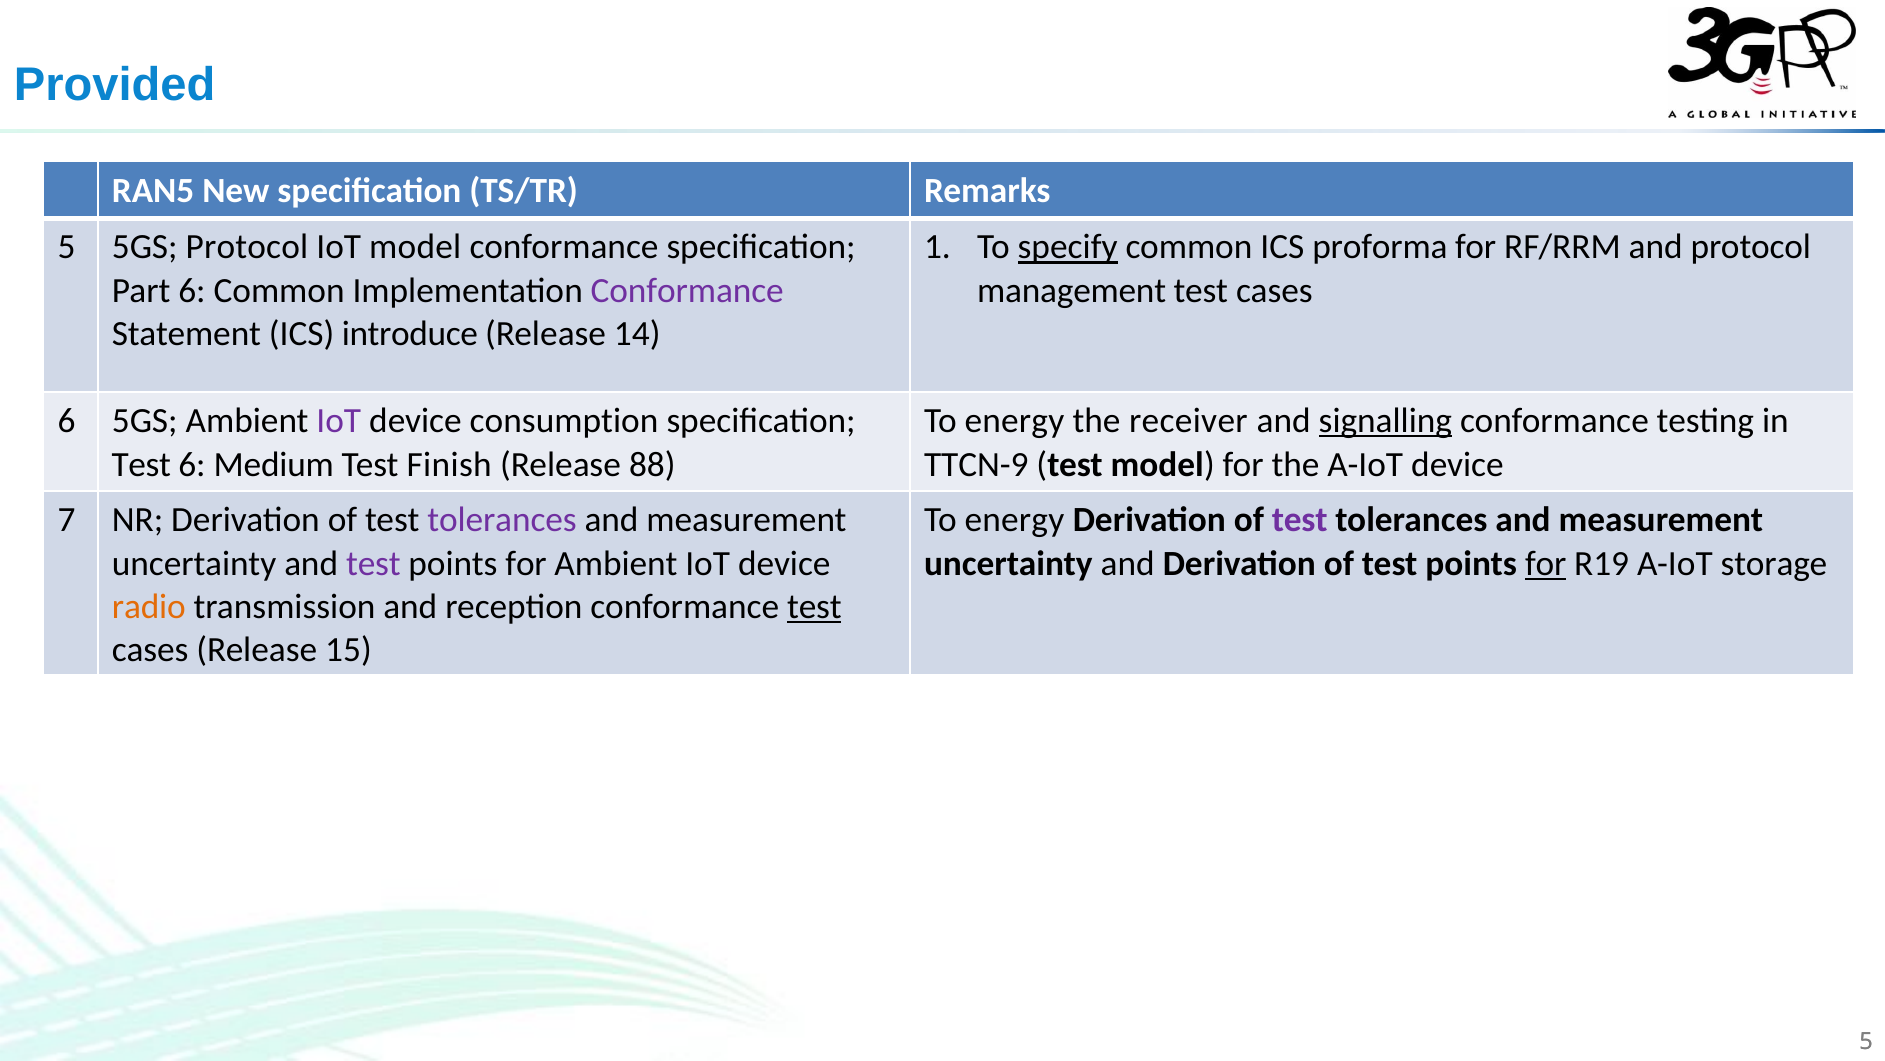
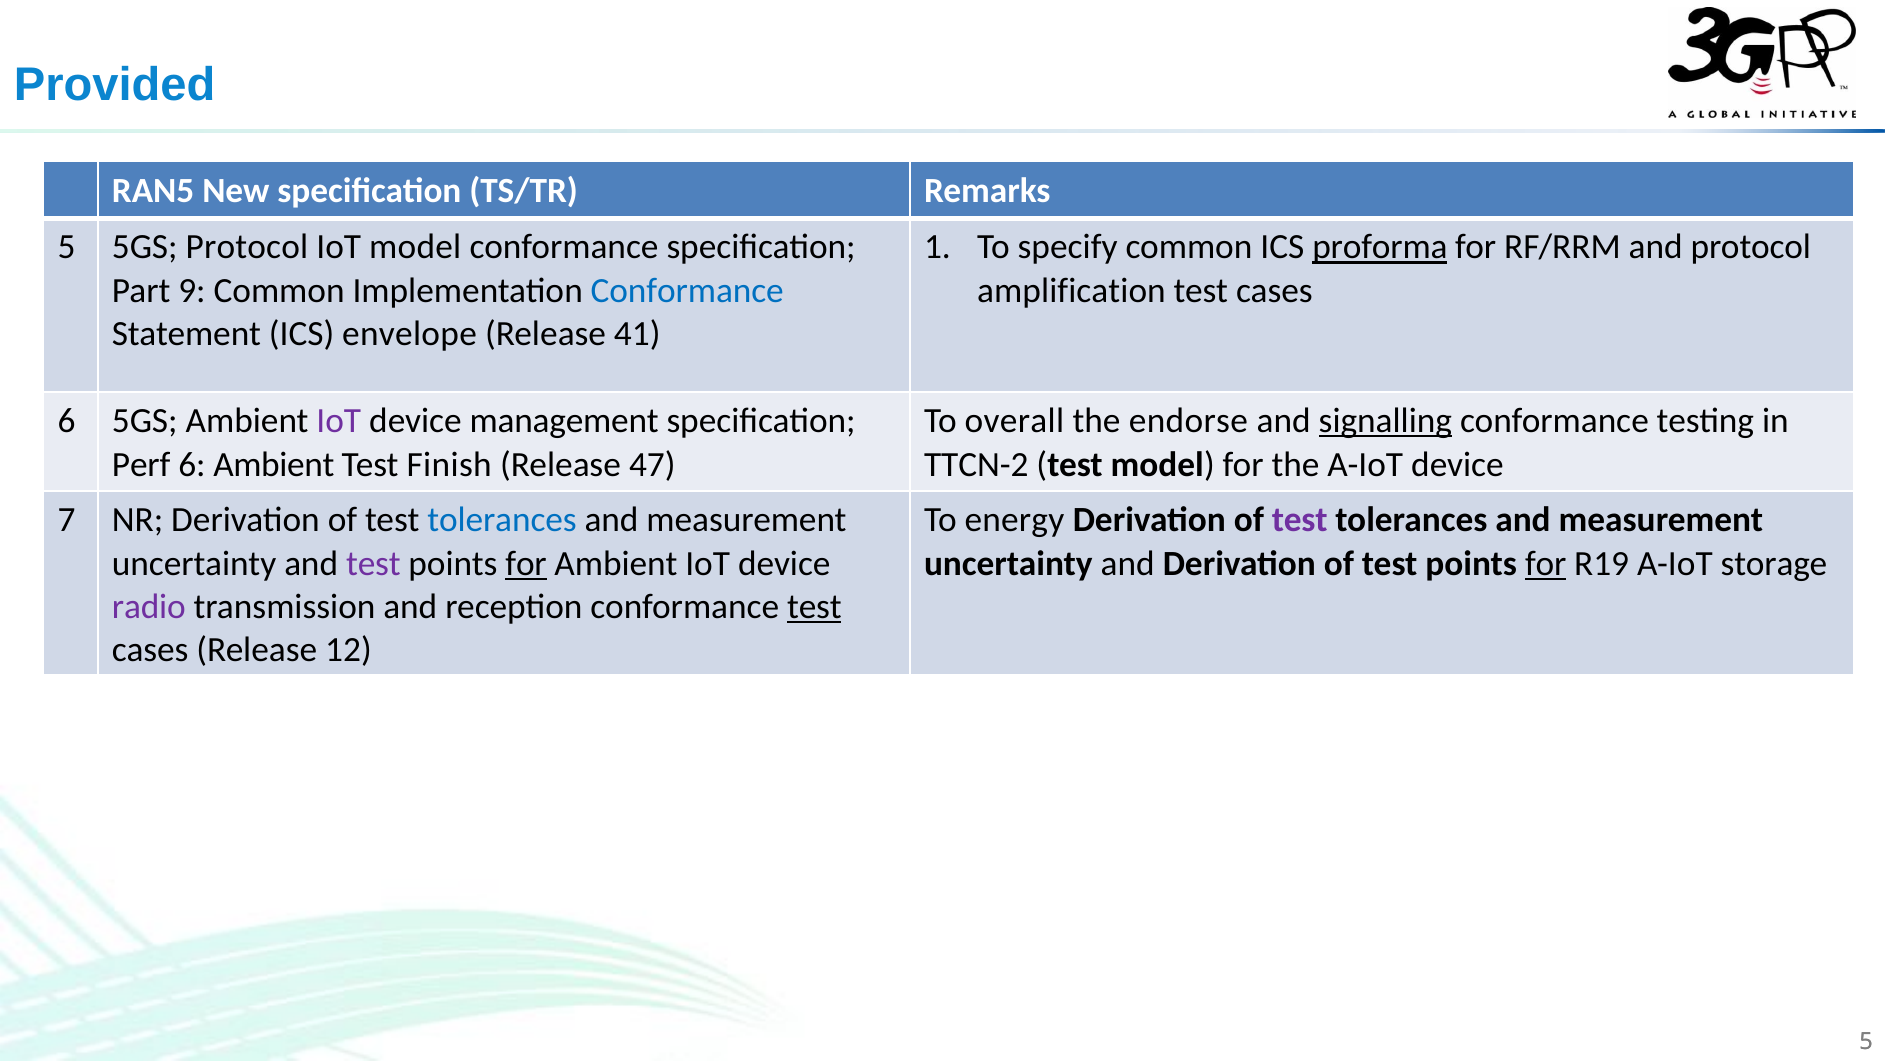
specify underline: present -> none
proforma underline: none -> present
Part 6: 6 -> 9
Conformance at (687, 290) colour: purple -> blue
management: management -> amplification
introduce: introduce -> envelope
14: 14 -> 41
consumption: consumption -> management
energy at (1014, 421): energy -> overall
receiver: receiver -> endorse
Test at (141, 464): Test -> Perf
6 Medium: Medium -> Ambient
88: 88 -> 47
TTCN-9: TTCN-9 -> TTCN-2
tolerances at (502, 520) colour: purple -> blue
for at (526, 563) underline: none -> present
radio colour: orange -> purple
15: 15 -> 12
